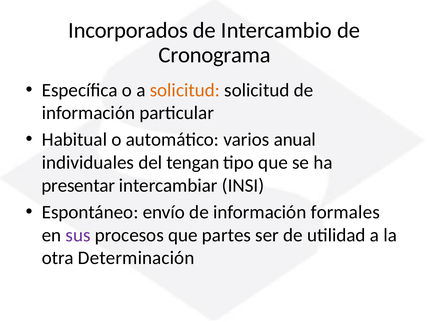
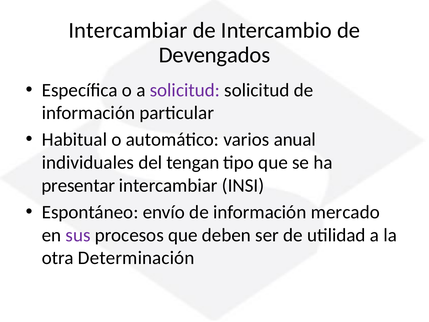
Incorporados at (128, 30): Incorporados -> Intercambiar
Cronograma: Cronograma -> Devengados
solicitud at (185, 90) colour: orange -> purple
formales: formales -> mercado
partes: partes -> deben
